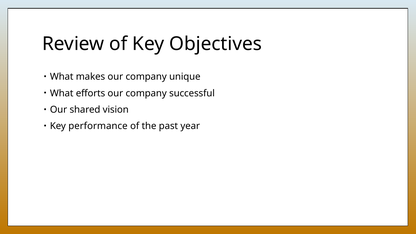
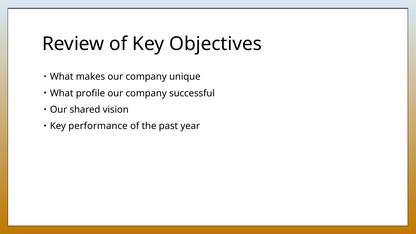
efforts: efforts -> profile
